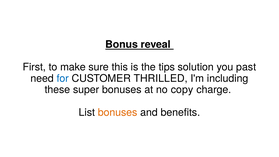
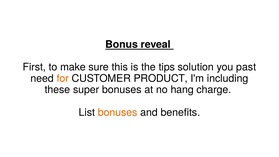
for colour: blue -> orange
THRILLED: THRILLED -> PRODUCT
copy: copy -> hang
